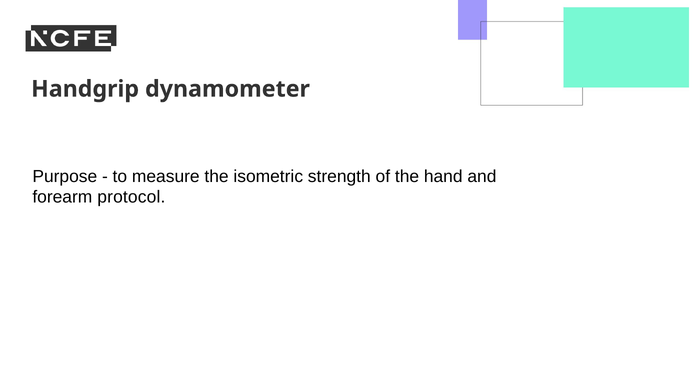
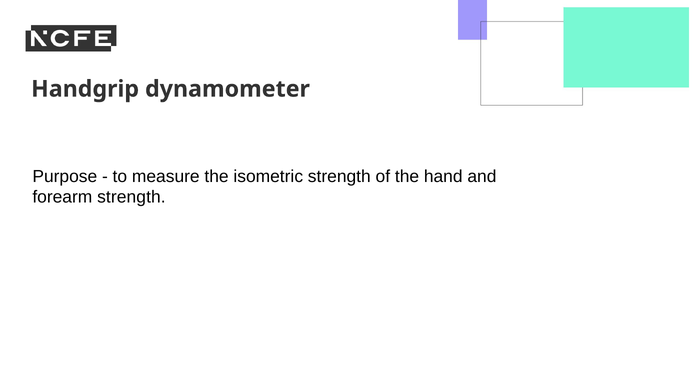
forearm protocol: protocol -> strength
